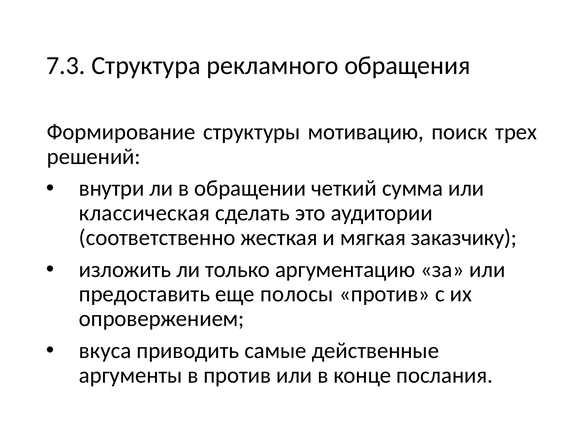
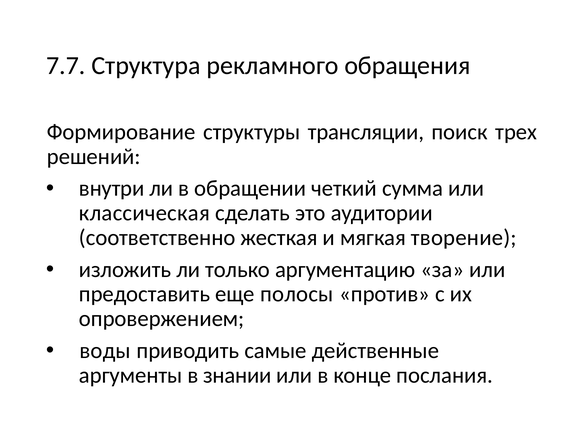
7.3: 7.3 -> 7.7
мотивацию: мотивацию -> трансляции
заказчику: заказчику -> творение
вкуса: вкуса -> воды
в против: против -> знании
